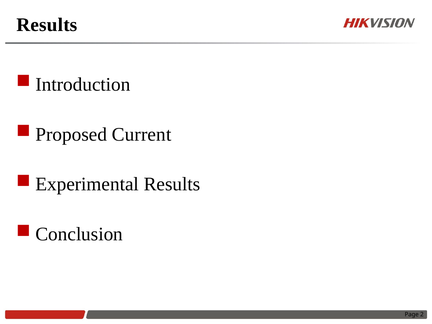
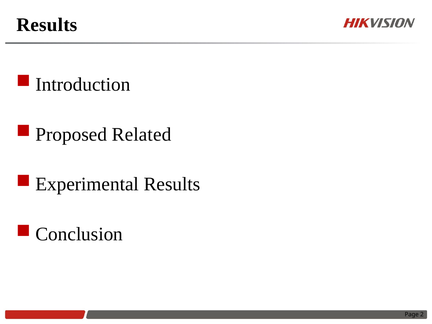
Current: Current -> Related
